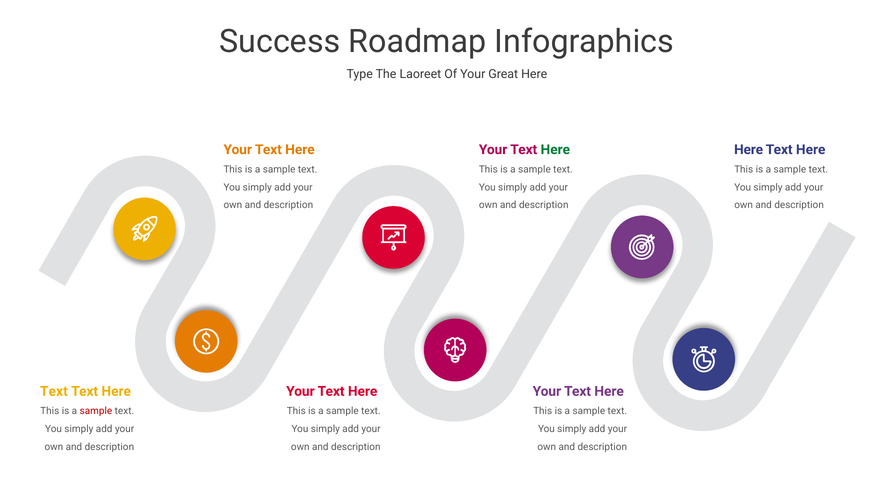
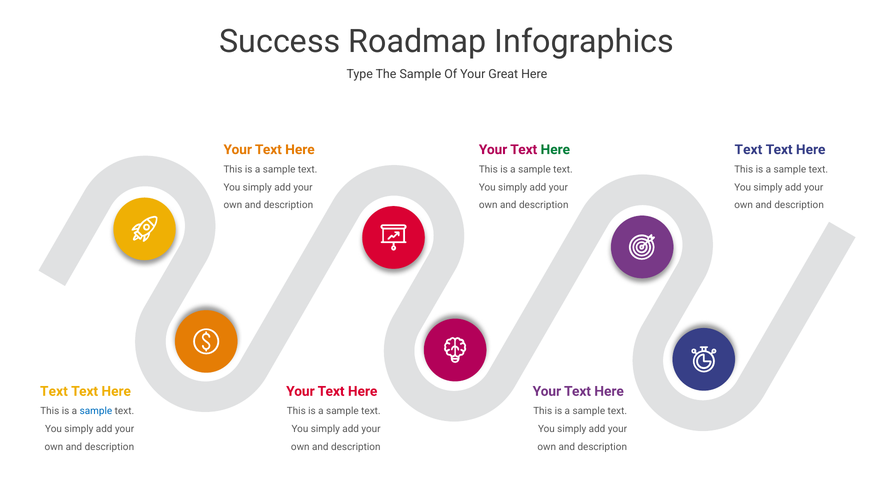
The Laoreet: Laoreet -> Sample
Here at (749, 150): Here -> Text
sample at (96, 411) colour: red -> blue
